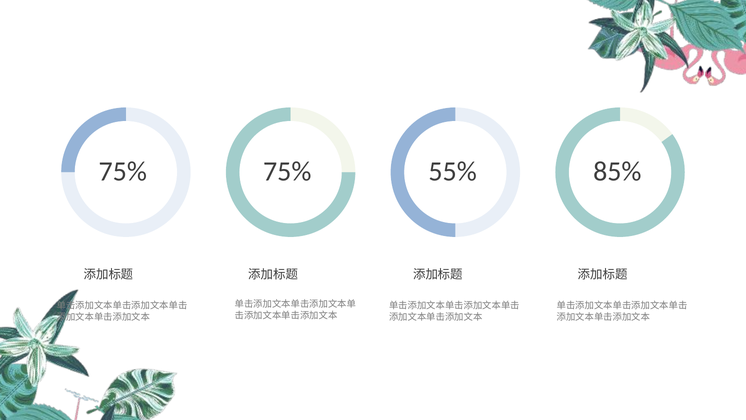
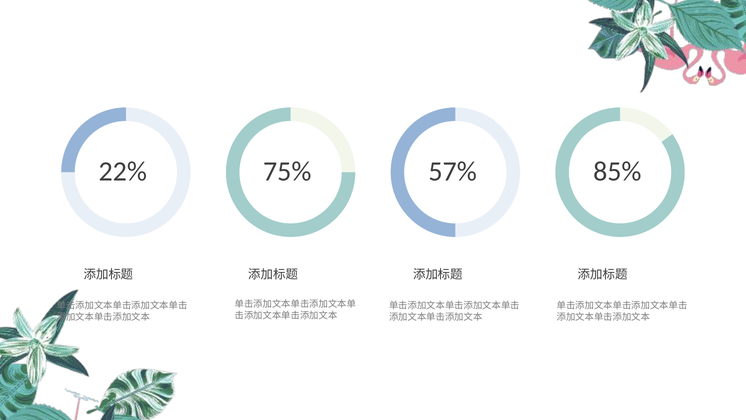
75% at (123, 172): 75% -> 22%
55%: 55% -> 57%
